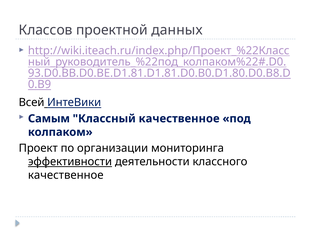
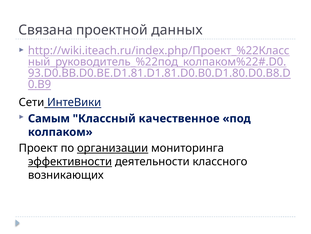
Классов: Классов -> Связана
Всей: Всей -> Сети
организации underline: none -> present
качественное at (66, 175): качественное -> возникающих
